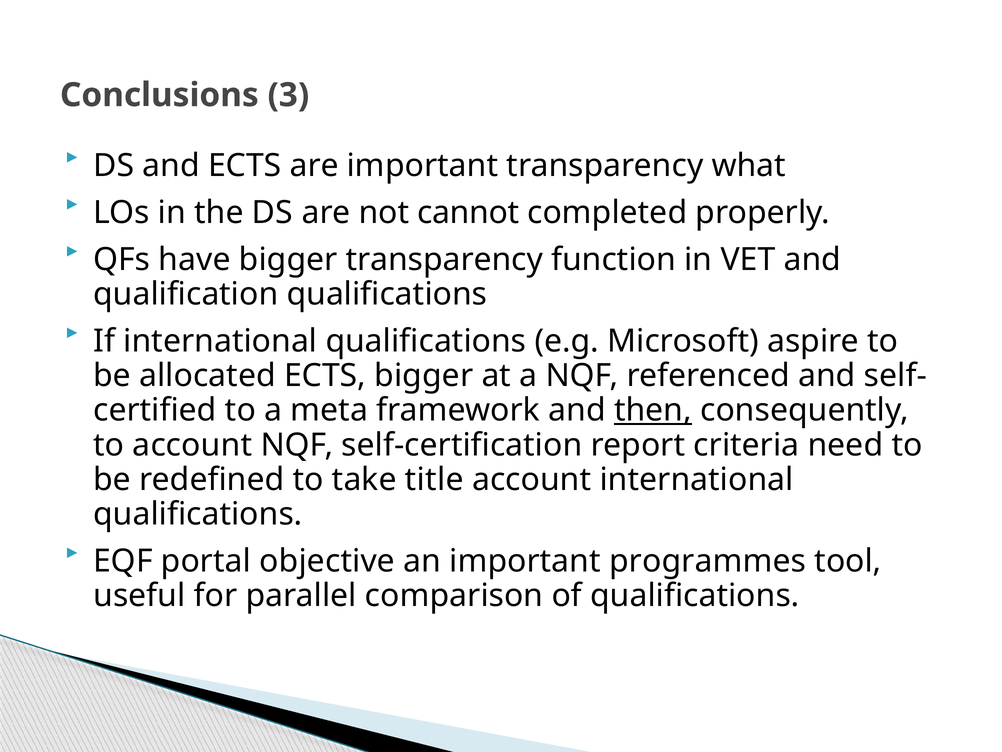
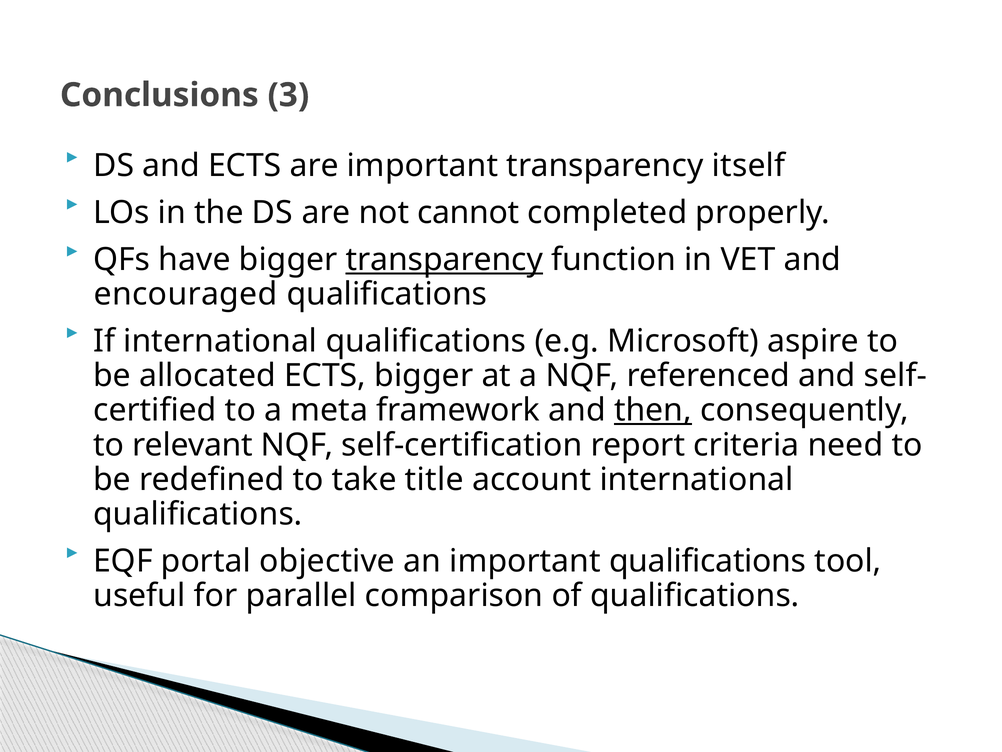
what: what -> itself
transparency at (444, 259) underline: none -> present
qualification: qualification -> encouraged
to account: account -> relevant
important programmes: programmes -> qualifications
